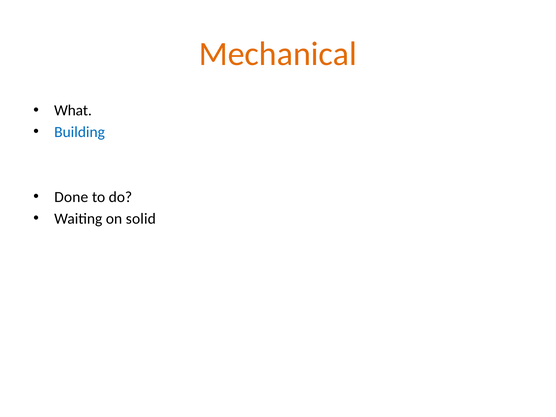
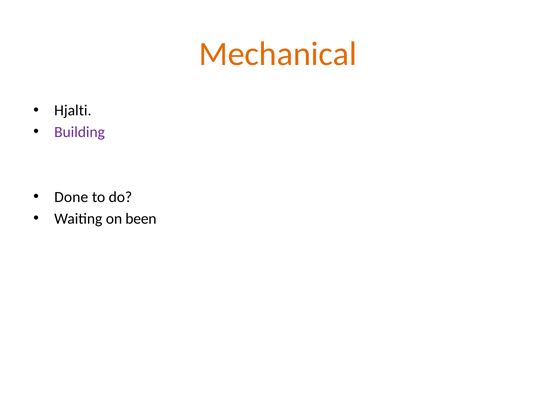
What: What -> Hjalti
Building colour: blue -> purple
solid: solid -> been
